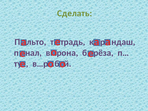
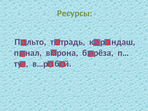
Сделать: Сделать -> Ресурсы
